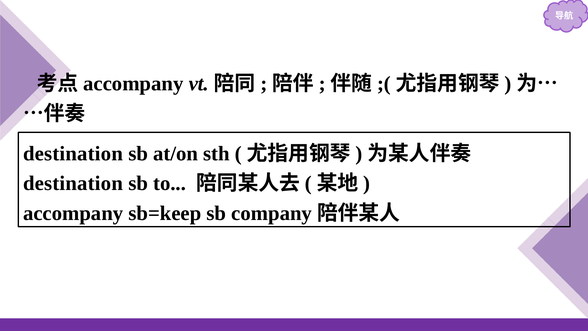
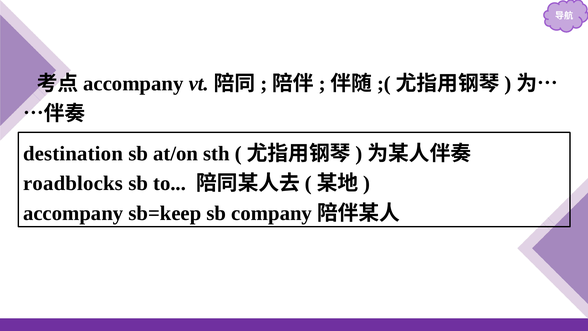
destination at (73, 183): destination -> roadblocks
